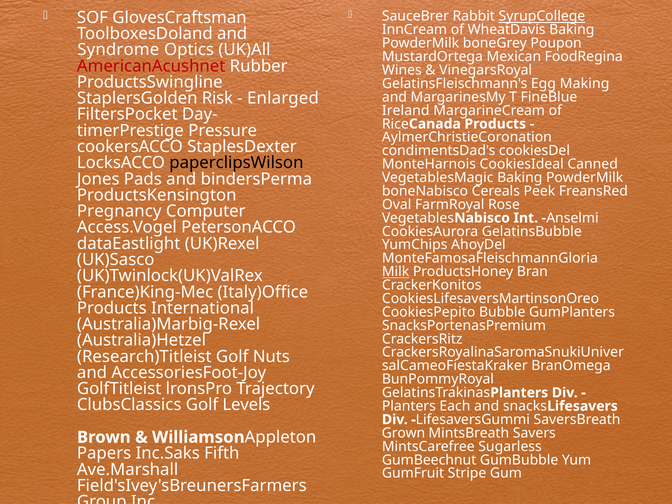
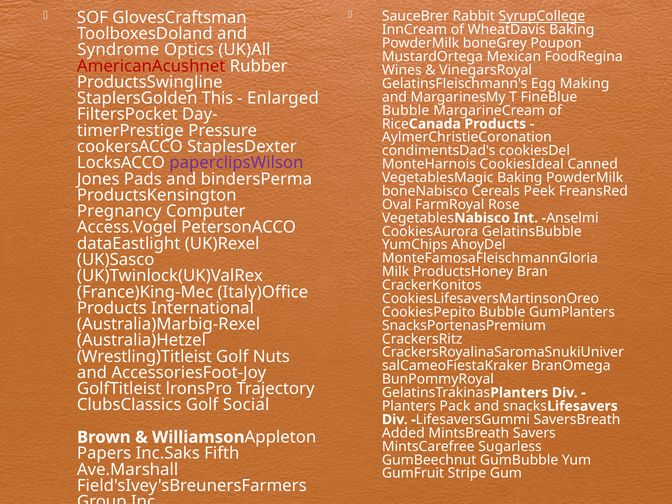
Risk: Risk -> This
Ireland at (406, 110): Ireland -> Bubble
paperclipsWilson colour: black -> purple
Milk underline: present -> none
Research)Titleist: Research)Titleist -> Wrestling)Titleist
Levels: Levels -> Social
Each: Each -> Pack
Grown: Grown -> Added
